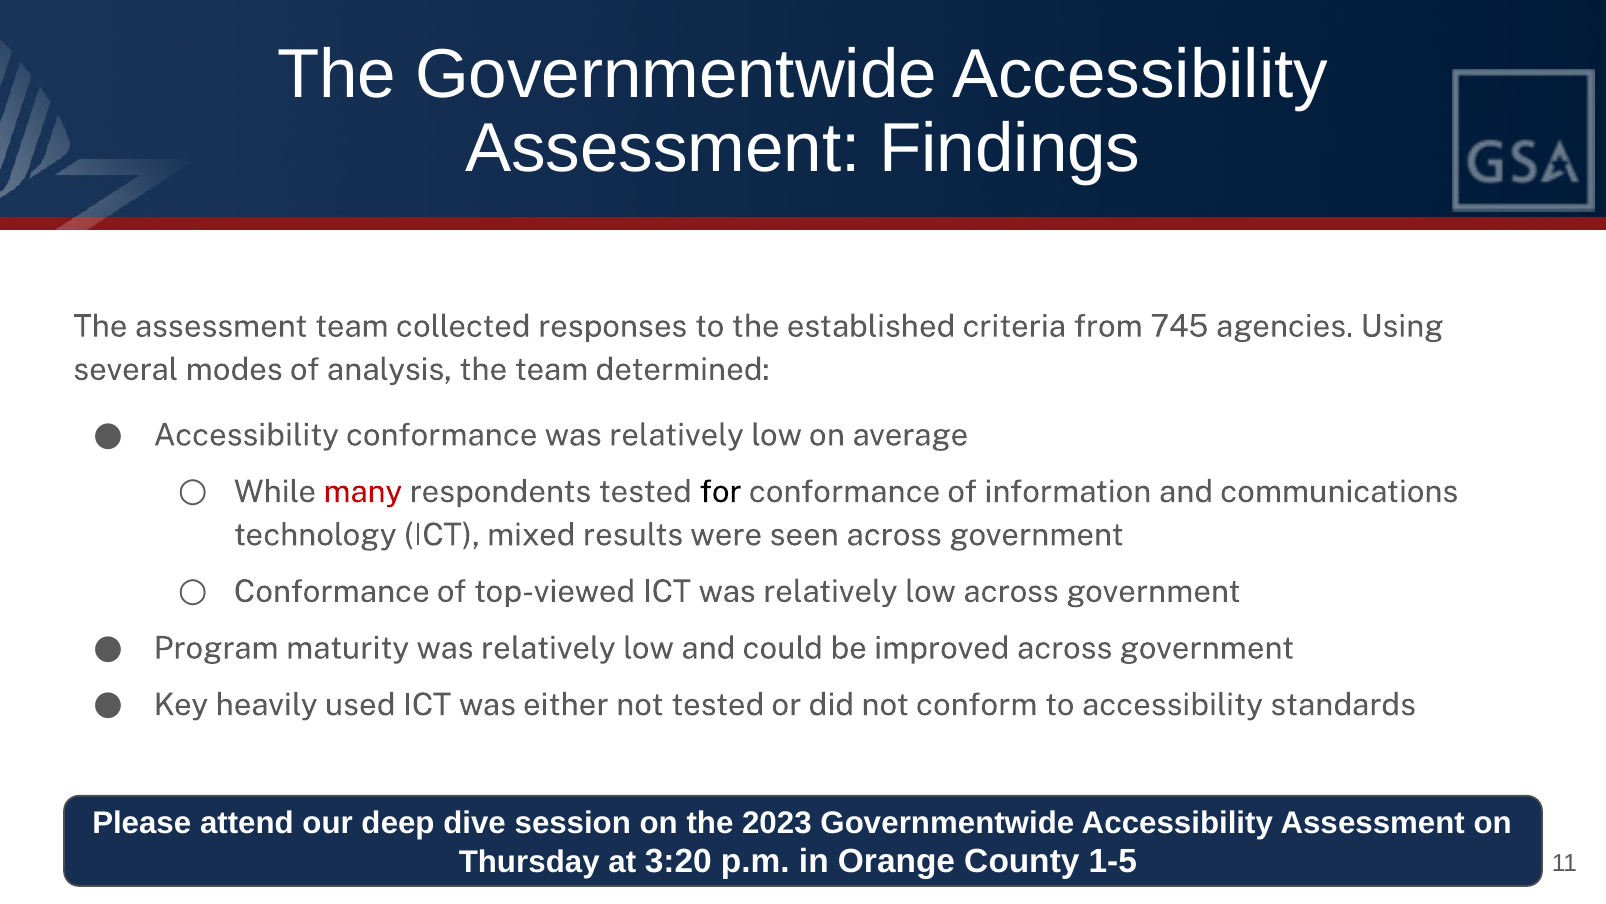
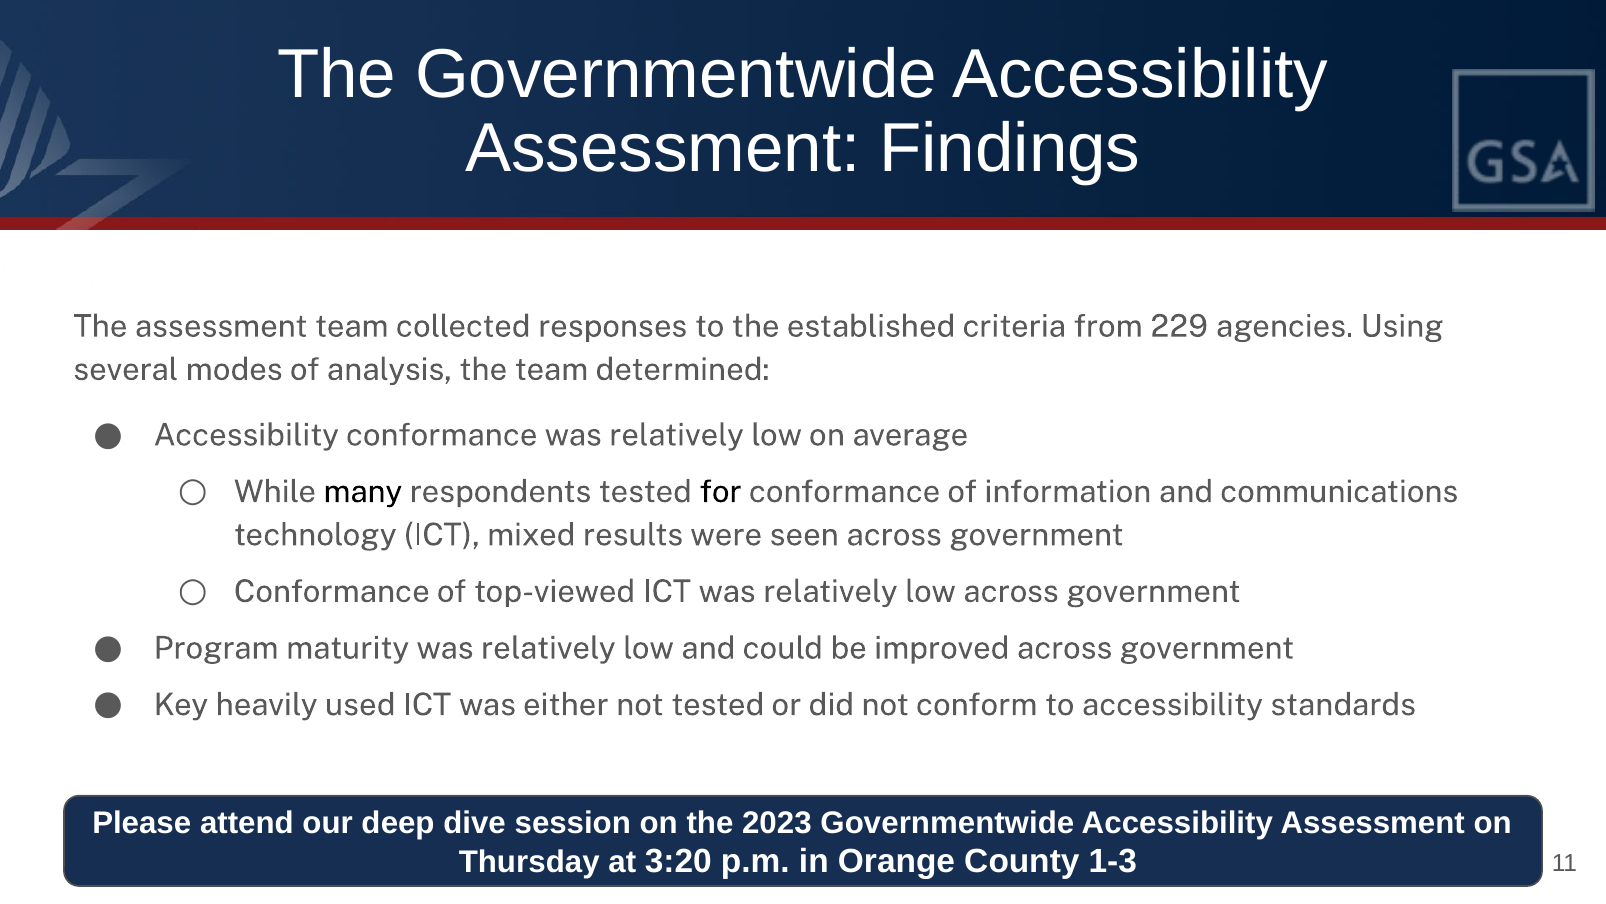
745: 745 -> 229
many colour: red -> black
1-5: 1-5 -> 1-3
